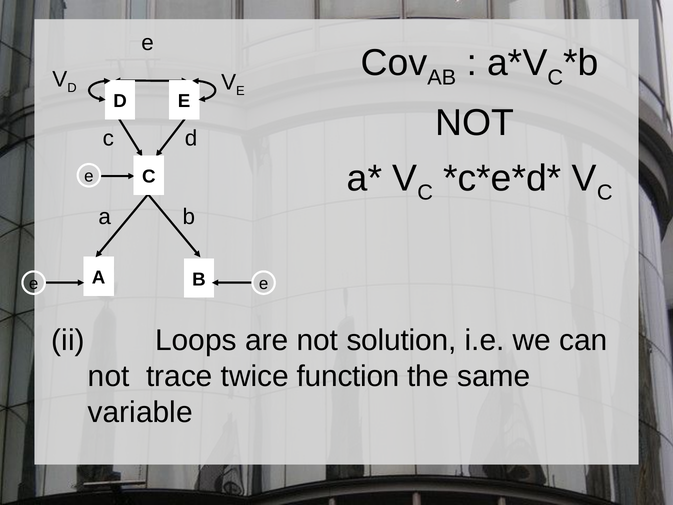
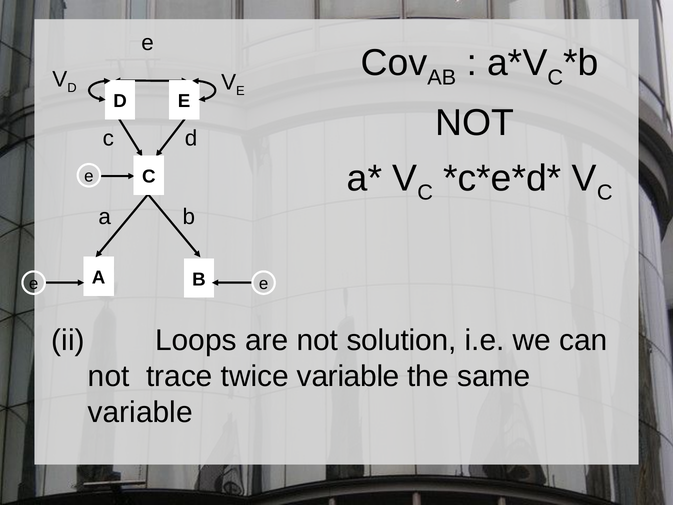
twice function: function -> variable
